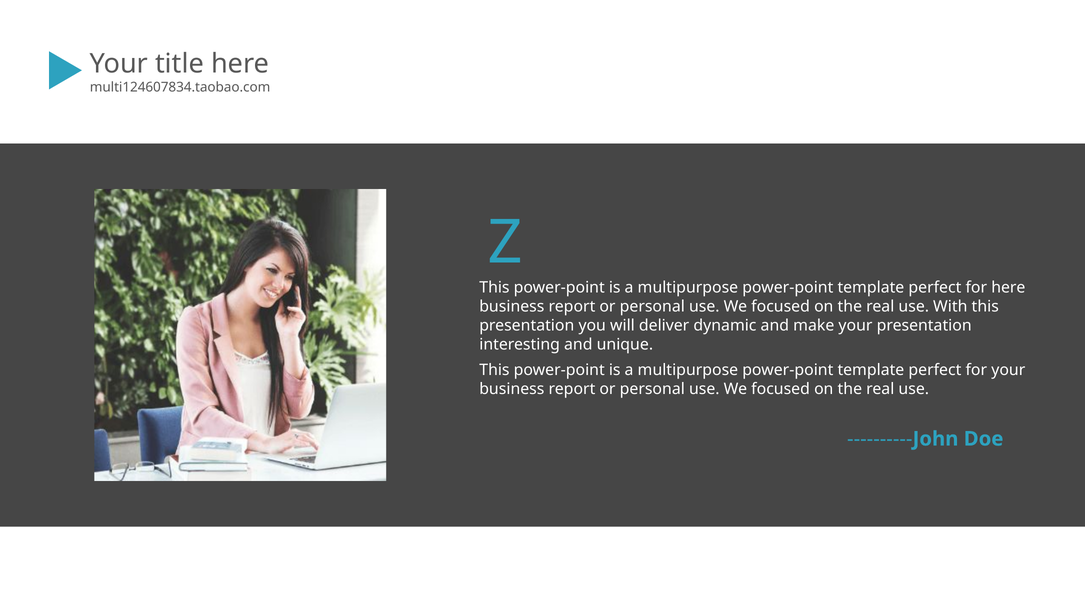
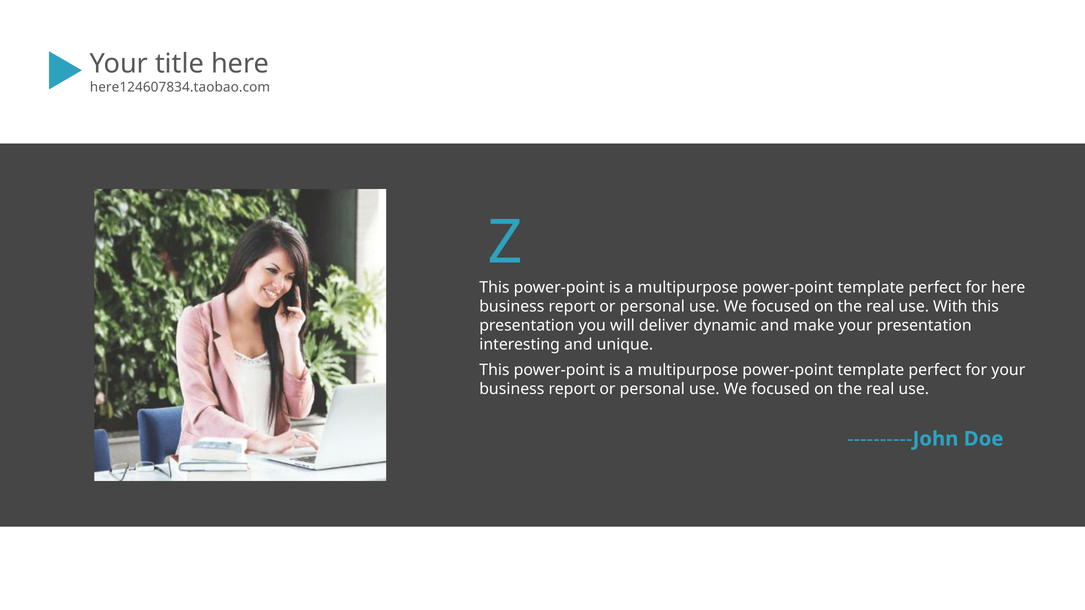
multi124607834.taobao.com: multi124607834.taobao.com -> here124607834.taobao.com
